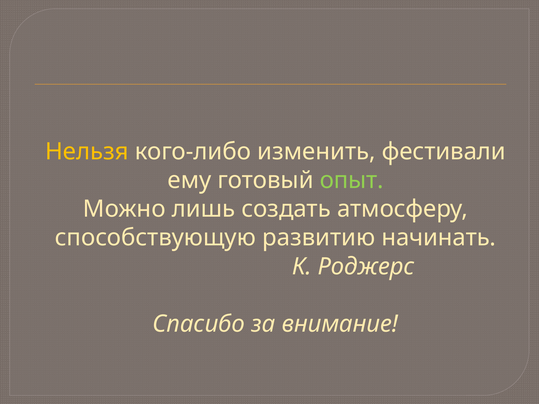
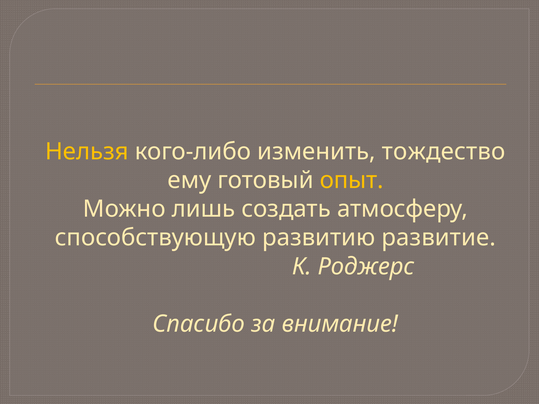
фестивали: фестивали -> тождество
опыт colour: light green -> yellow
начинать: начинать -> развитие
